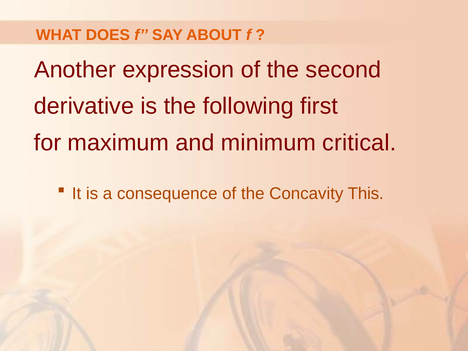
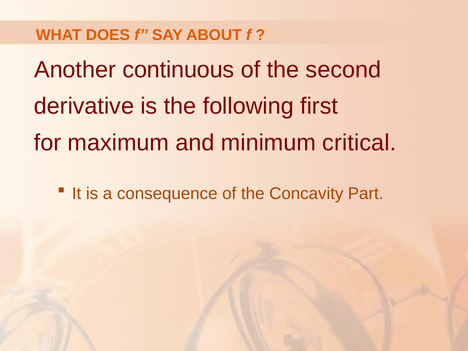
expression: expression -> continuous
This: This -> Part
